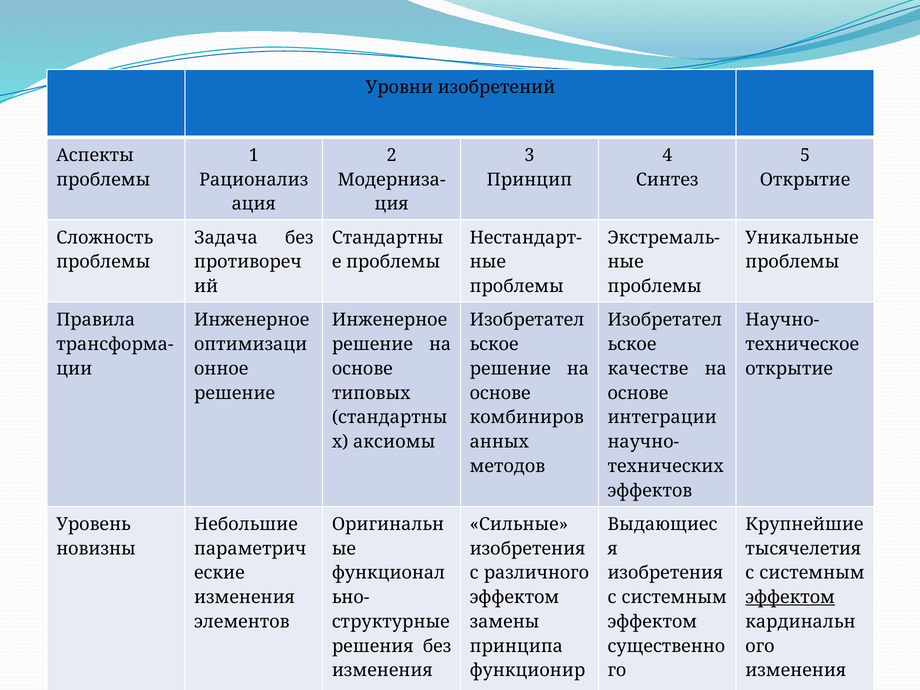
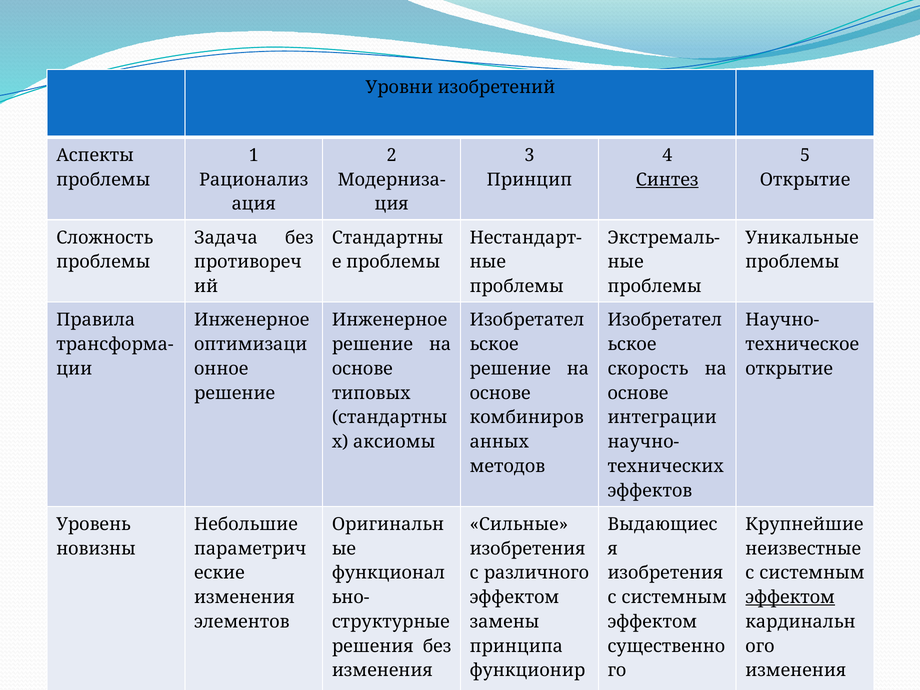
Синтез underline: none -> present
качестве: качестве -> скорость
тысячелетия: тысячелетия -> неизвестные
